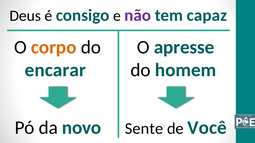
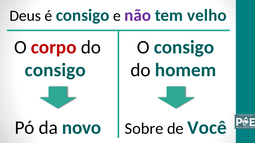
capaz: capaz -> velho
corpo colour: orange -> red
O apresse: apresse -> consigo
encarar at (55, 70): encarar -> consigo
Sente: Sente -> Sobre
